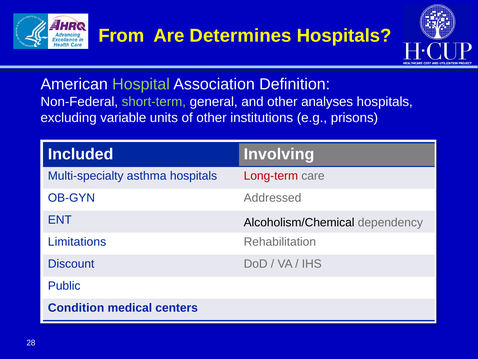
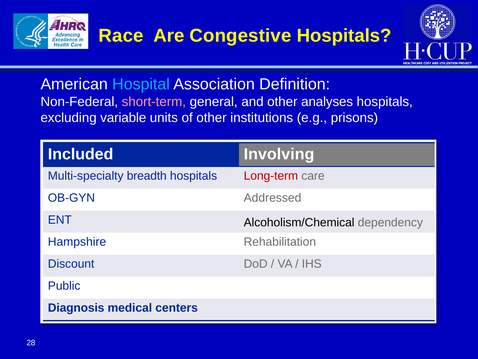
From: From -> Race
Determines: Determines -> Congestive
Hospital colour: light green -> light blue
short-term colour: light green -> pink
asthma: asthma -> breadth
Limitations: Limitations -> Hampshire
Condition: Condition -> Diagnosis
